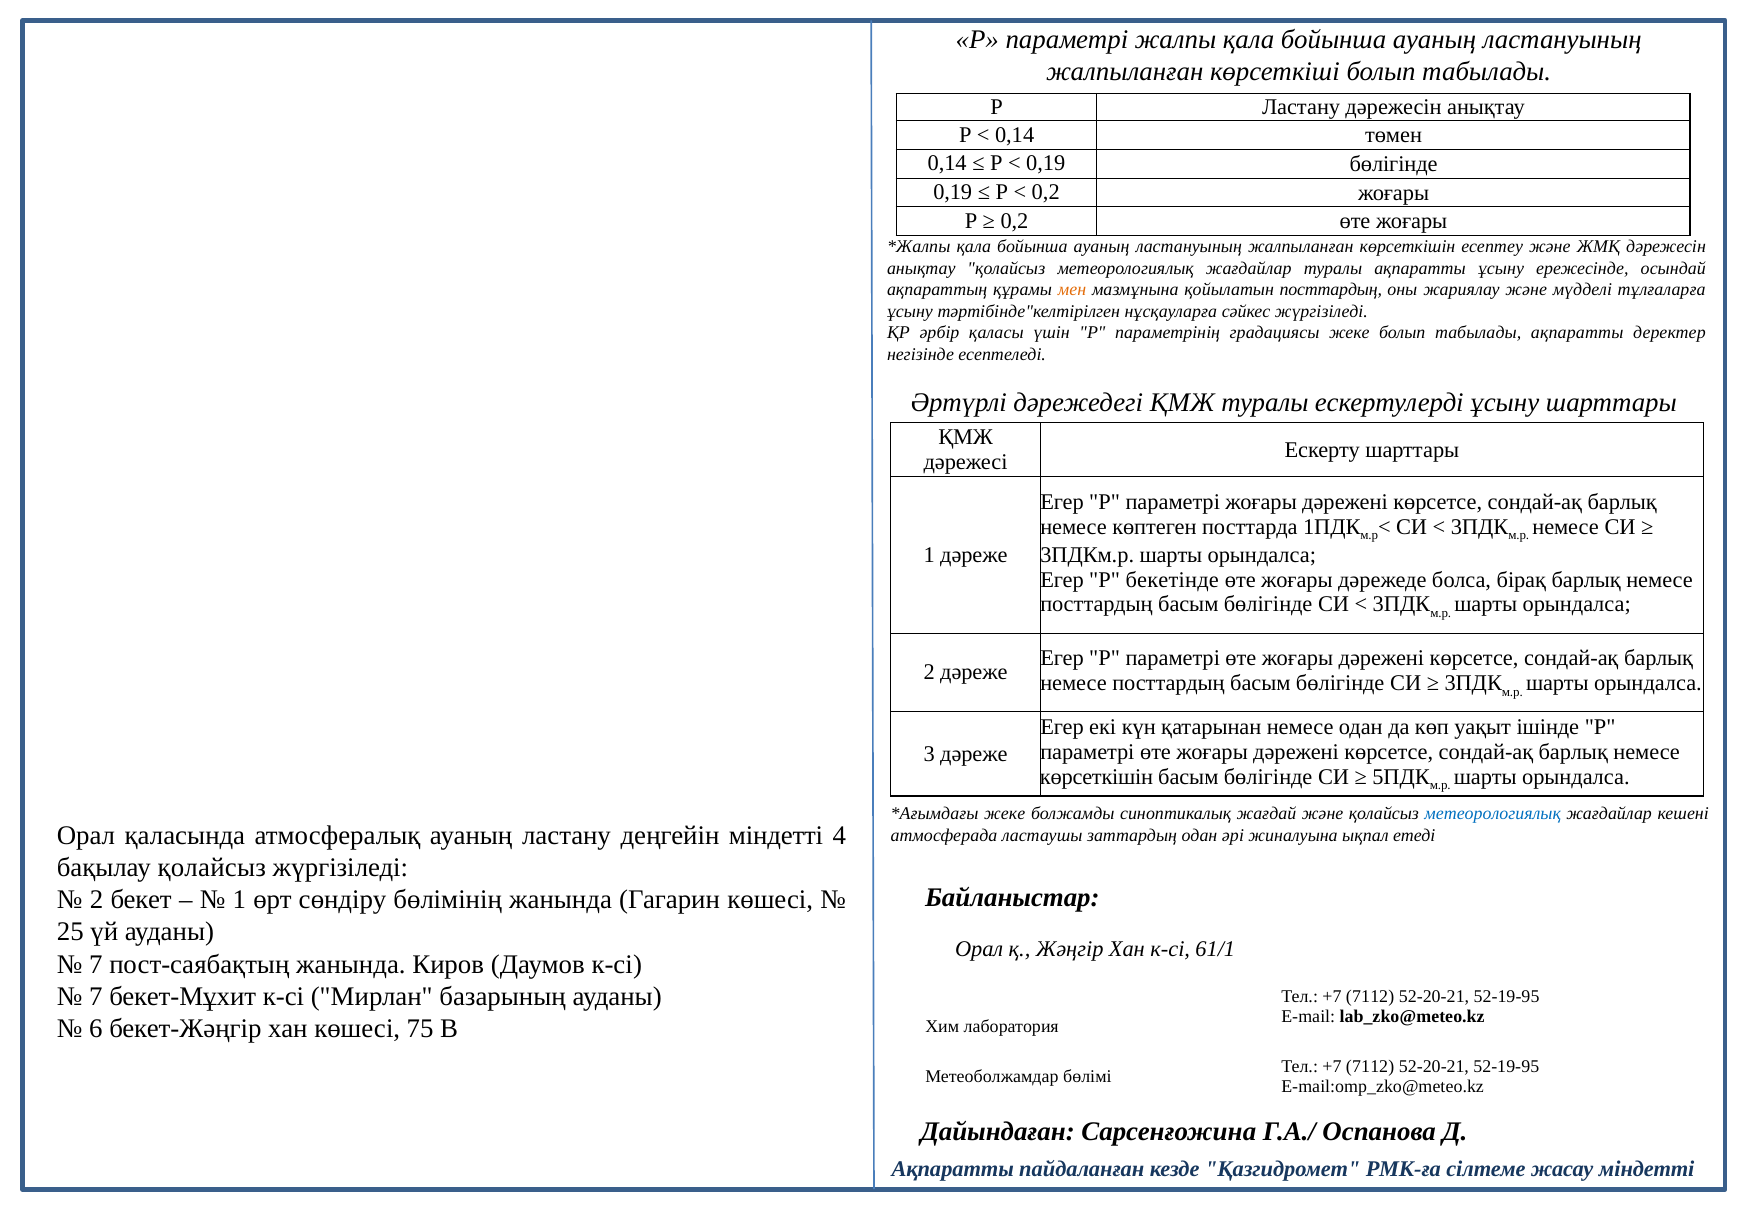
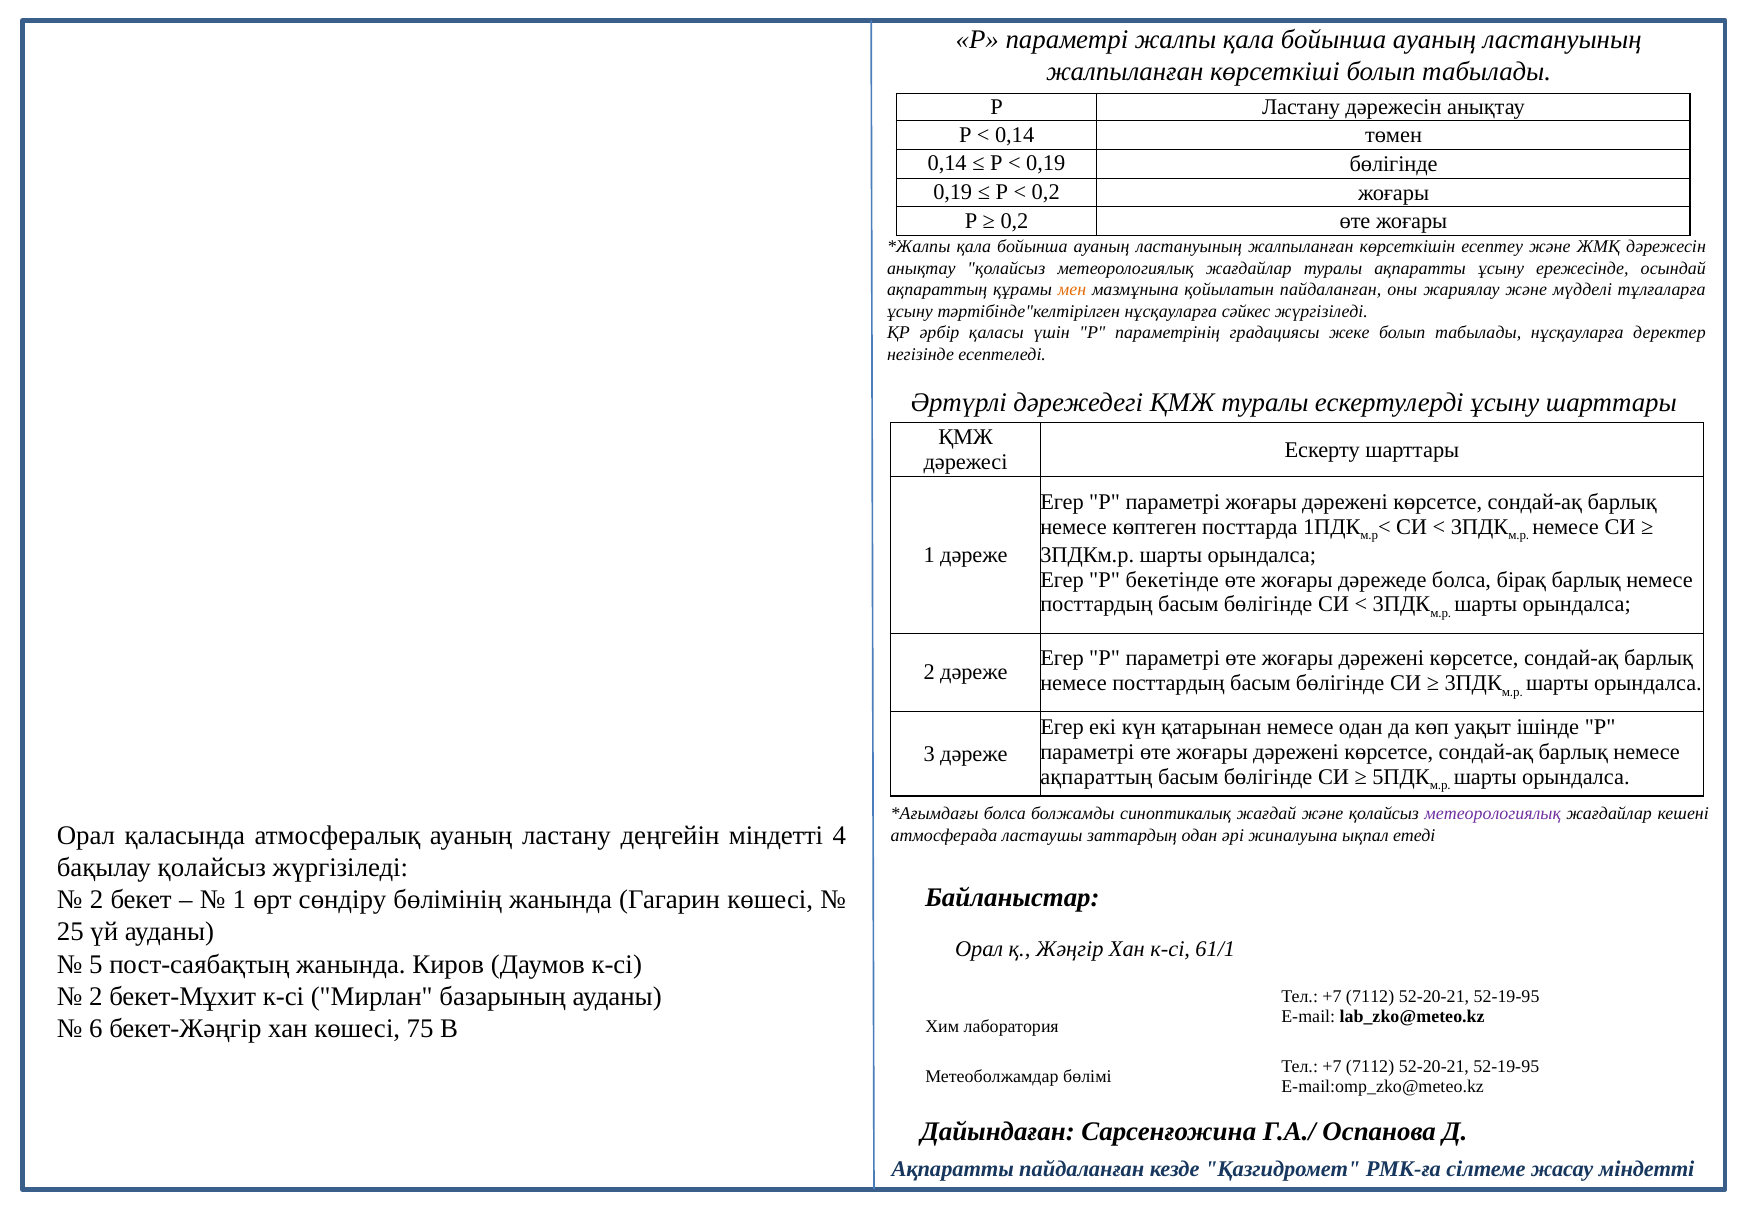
қойылатын посттардың: посттардың -> пайдаланған
табылады ақпаратты: ақпаратты -> нұсқауларға
көрсеткішін at (1097, 777): көрсеткішін -> ақпараттың
жеке at (1005, 814): жеке -> болса
метеорологиялық at (1493, 814) colour: blue -> purple
7 at (96, 964): 7 -> 5
7 at (96, 997): 7 -> 2
